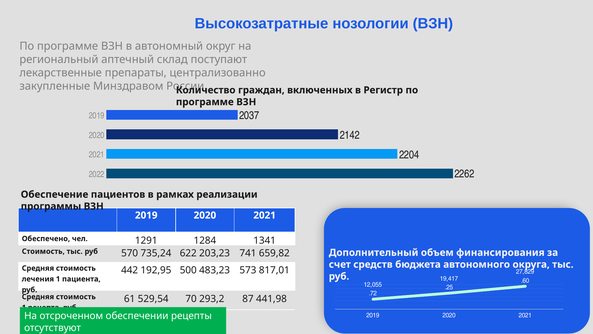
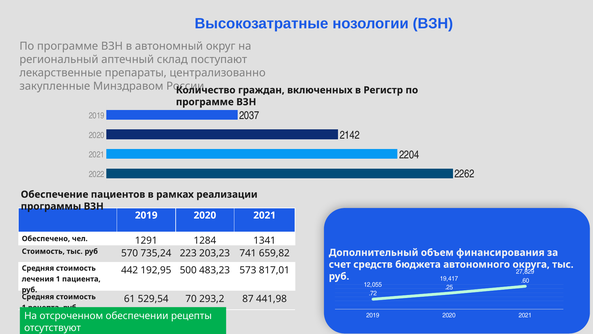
622: 622 -> 223
